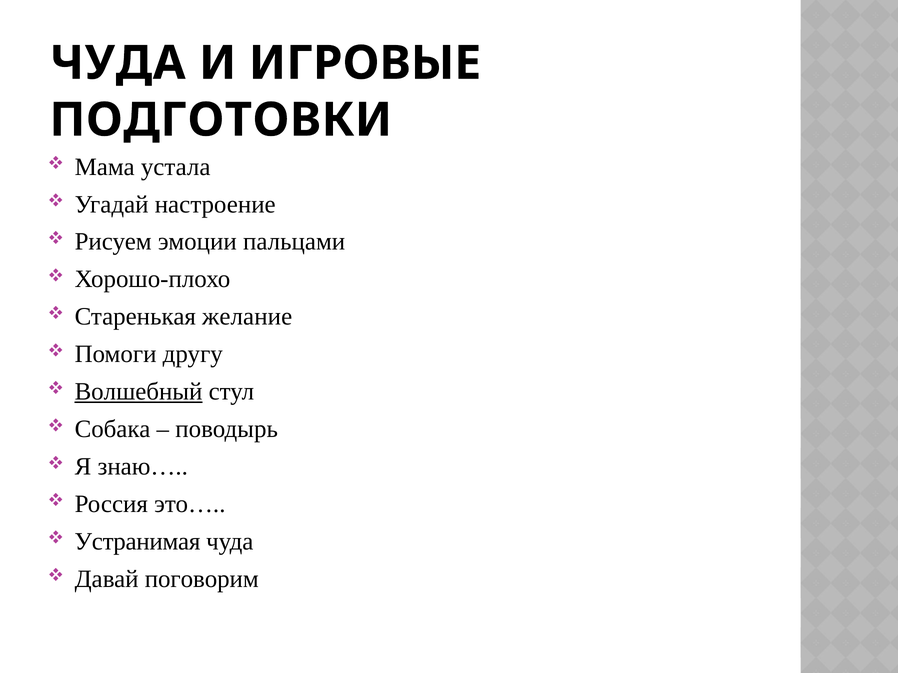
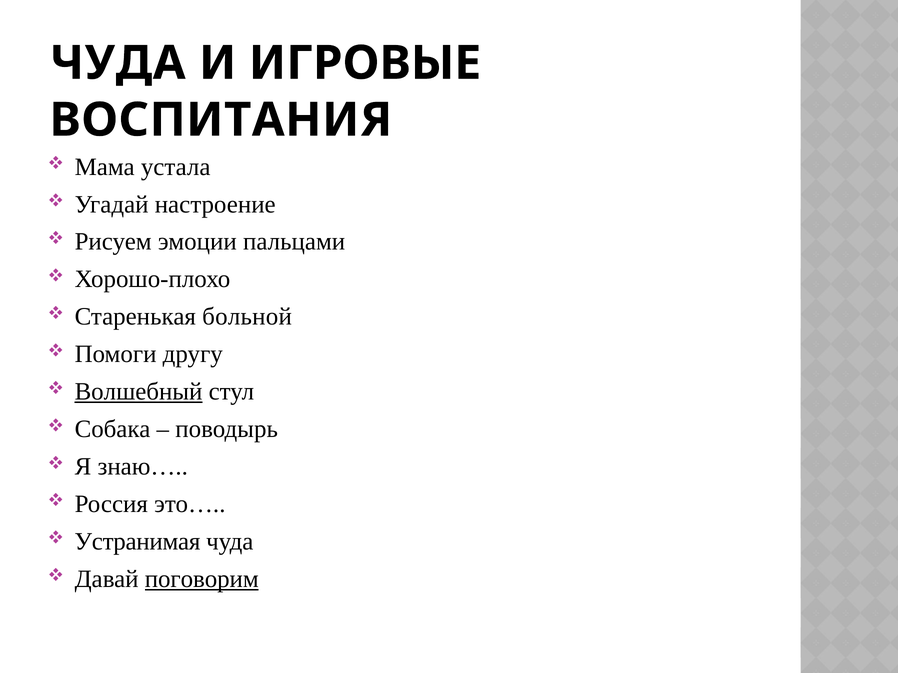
ПОДГОТОВКИ: ПОДГОТОВКИ -> ВОСПИТАНИЯ
желание: желание -> больной
поговорим underline: none -> present
